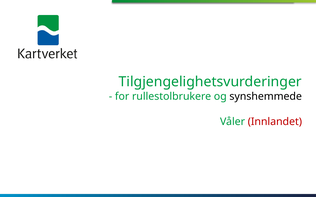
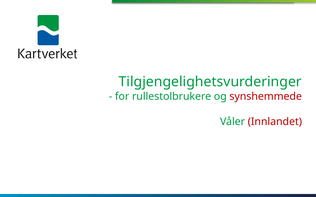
synshemmede colour: black -> red
